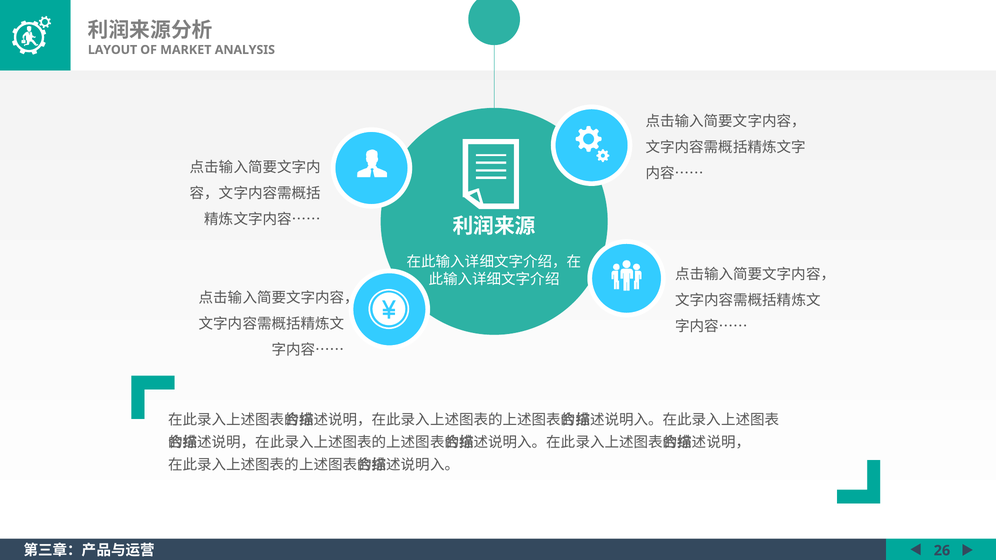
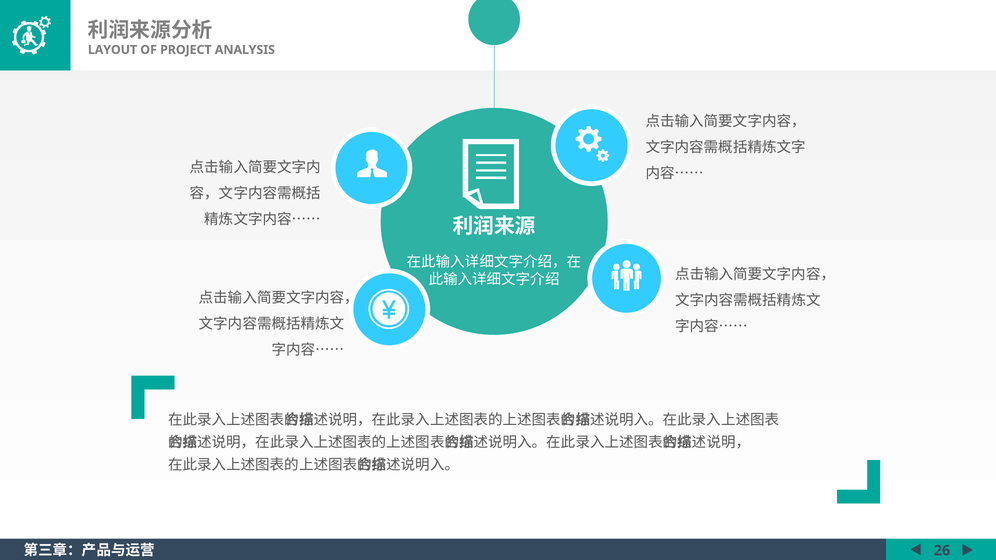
MARKET: MARKET -> PROJECT
